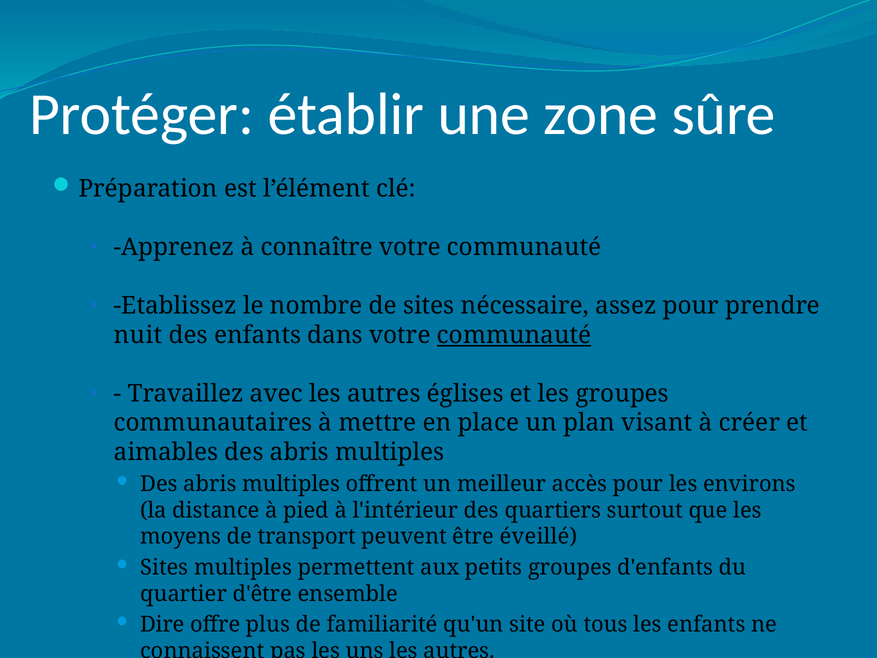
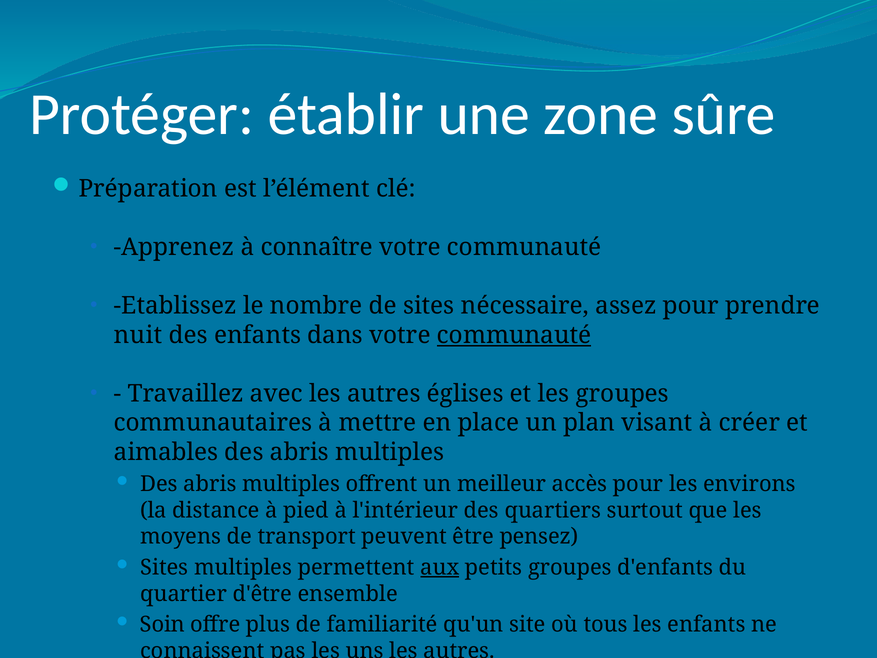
éveillé: éveillé -> pensez
aux underline: none -> present
Dire: Dire -> Soin
